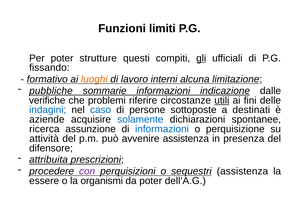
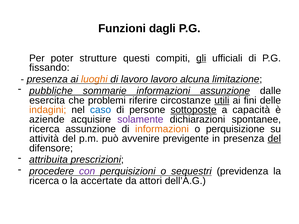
limiti: limiti -> dagli
formativo at (47, 79): formativo -> presenza
lavoro interni: interni -> lavoro
informazioni indicazione: indicazione -> assunzione
verifiche: verifiche -> esercita
indagini colour: blue -> orange
sottoposte underline: none -> present
destinati: destinati -> capacità
solamente colour: blue -> purple
informazioni at (162, 129) colour: blue -> orange
avvenire assistenza: assistenza -> previgente
del at (274, 139) underline: none -> present
sequestri assistenza: assistenza -> previdenza
essere at (44, 181): essere -> ricerca
organismi: organismi -> accertate
da poter: poter -> attori
